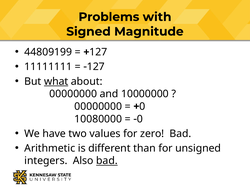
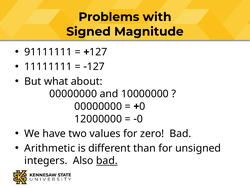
44809199: 44809199 -> 91111111
what underline: present -> none
10080000: 10080000 -> 12000000
